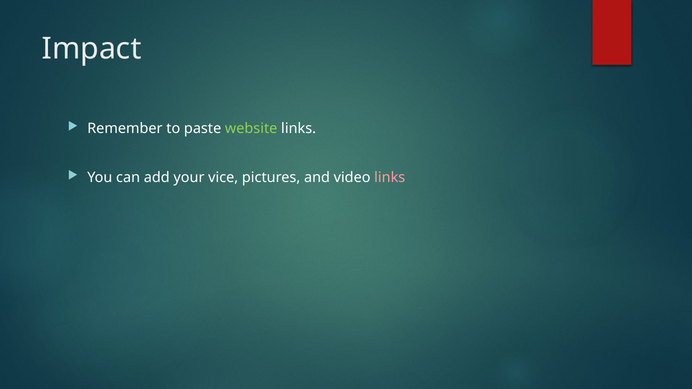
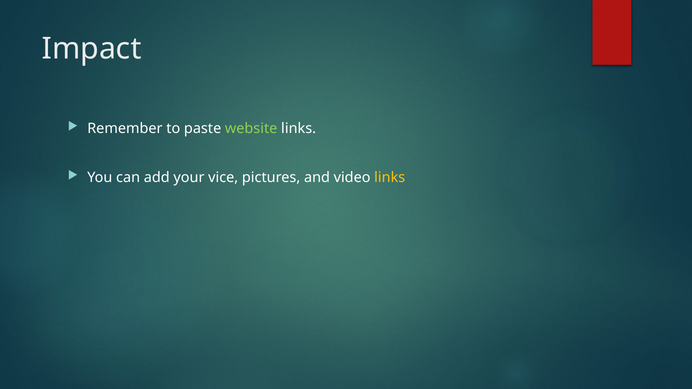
links at (390, 178) colour: pink -> yellow
